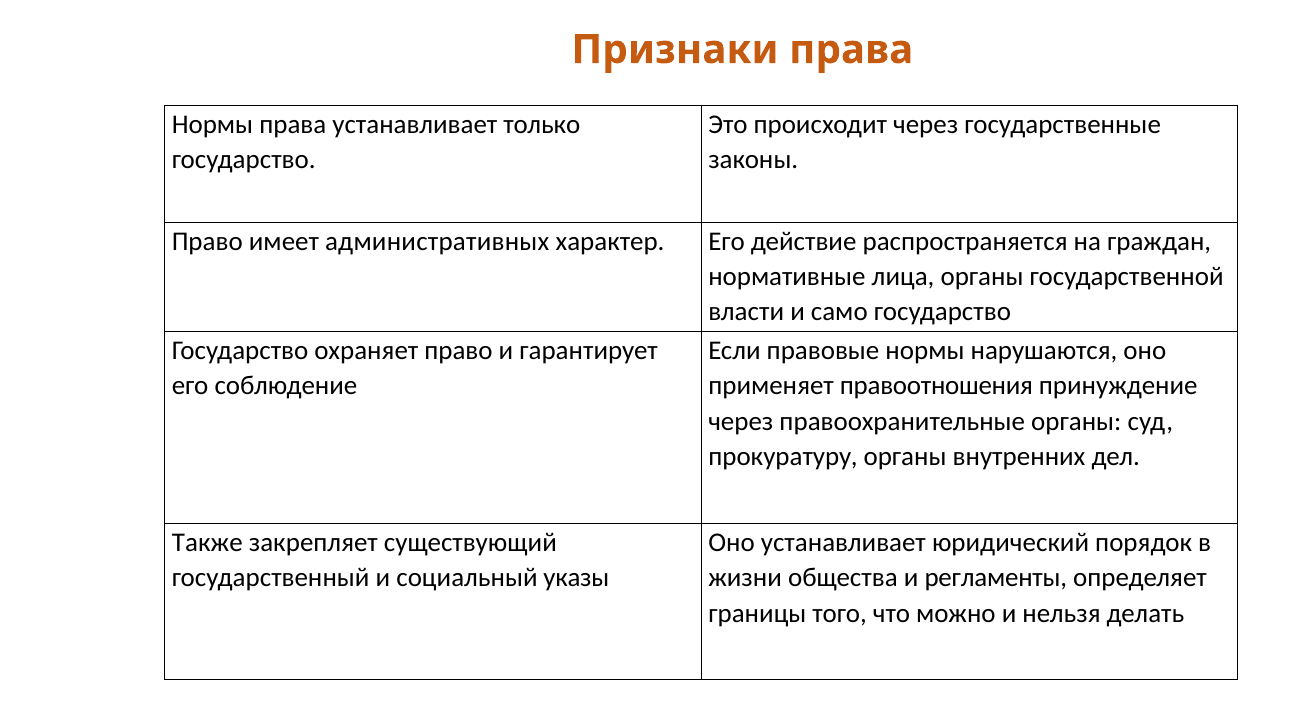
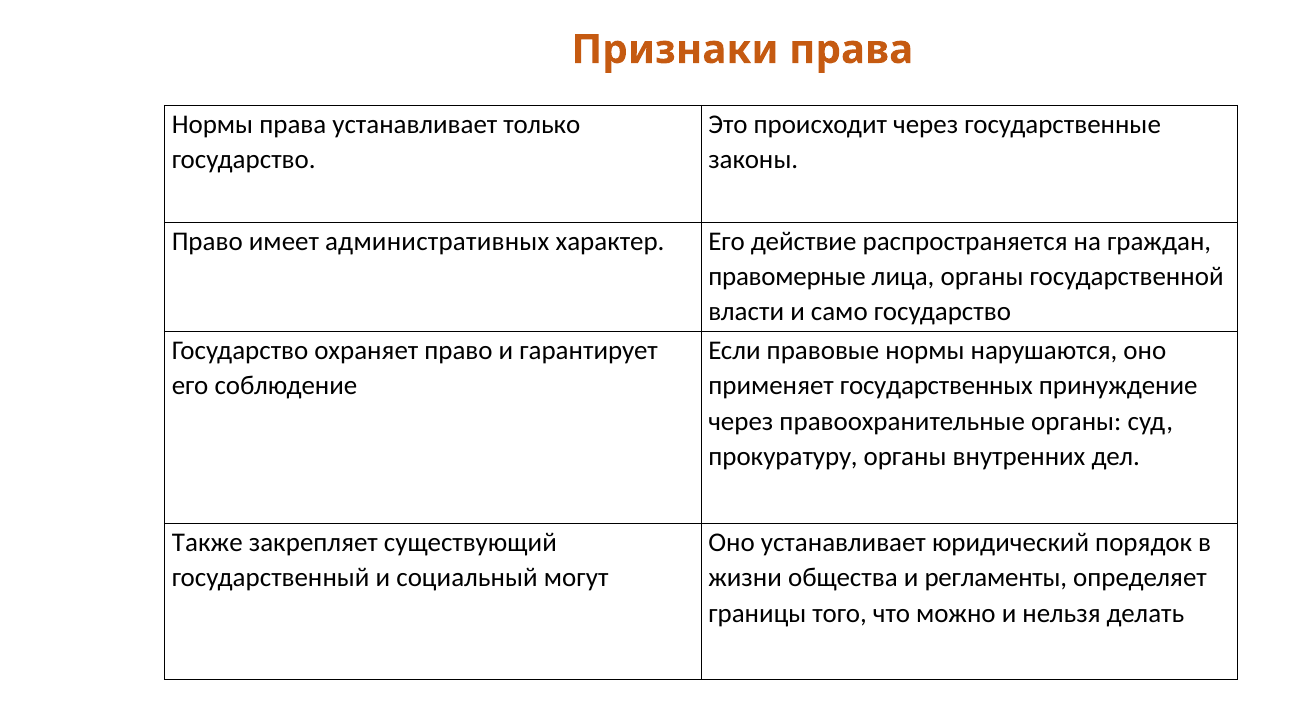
нормативные: нормативные -> правомерные
правоотношения: правоотношения -> государственных
указы: указы -> могут
